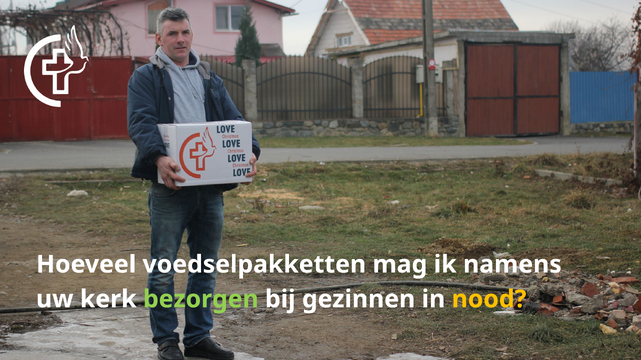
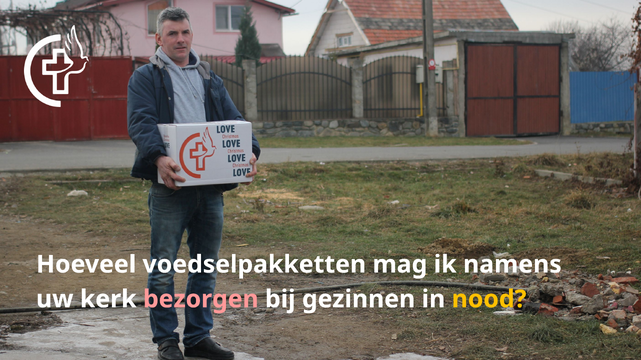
bezorgen colour: light green -> pink
